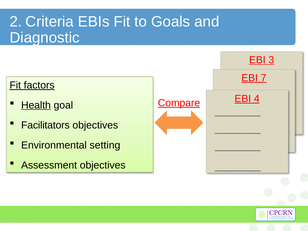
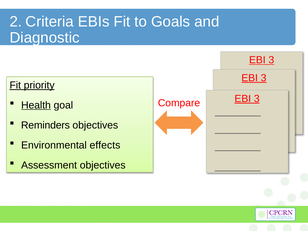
7 at (264, 78): 7 -> 3
factors: factors -> priority
Compare underline: present -> none
4 at (257, 99): 4 -> 3
Facilitators: Facilitators -> Reminders
setting: setting -> effects
